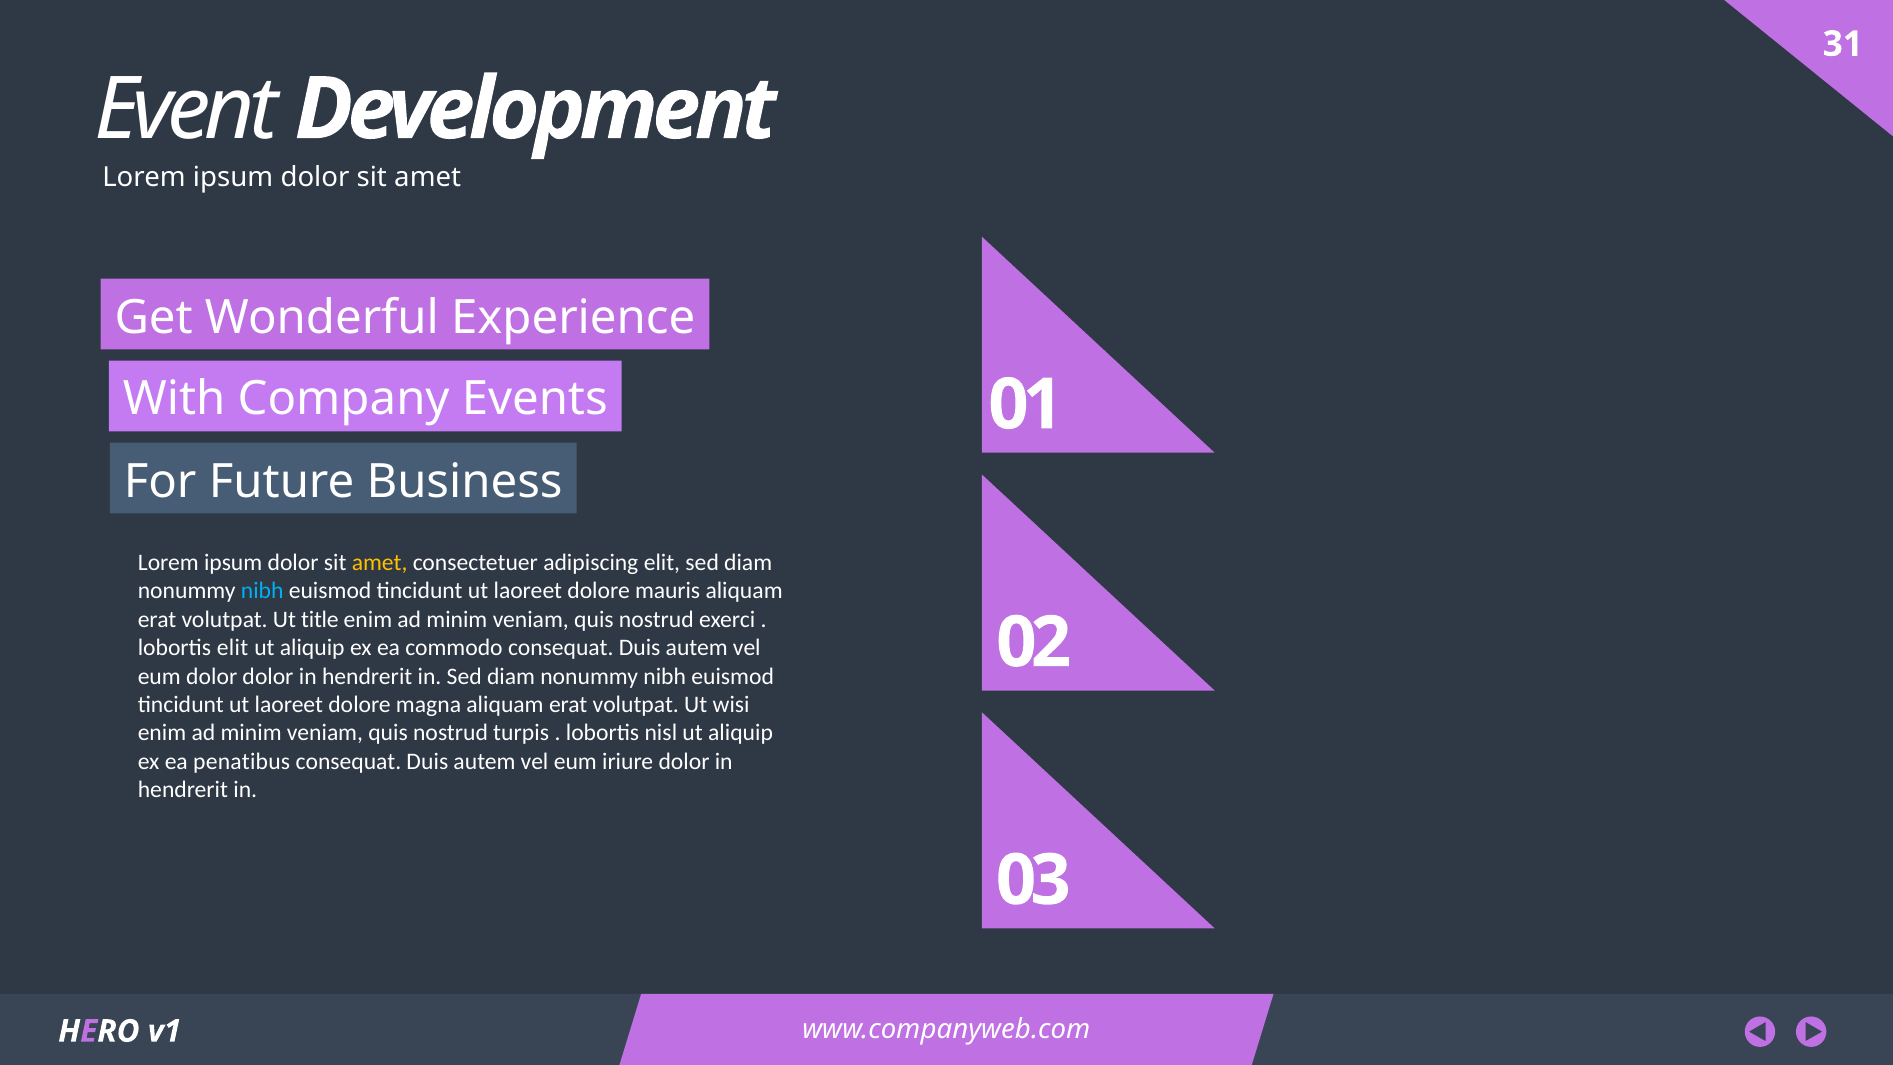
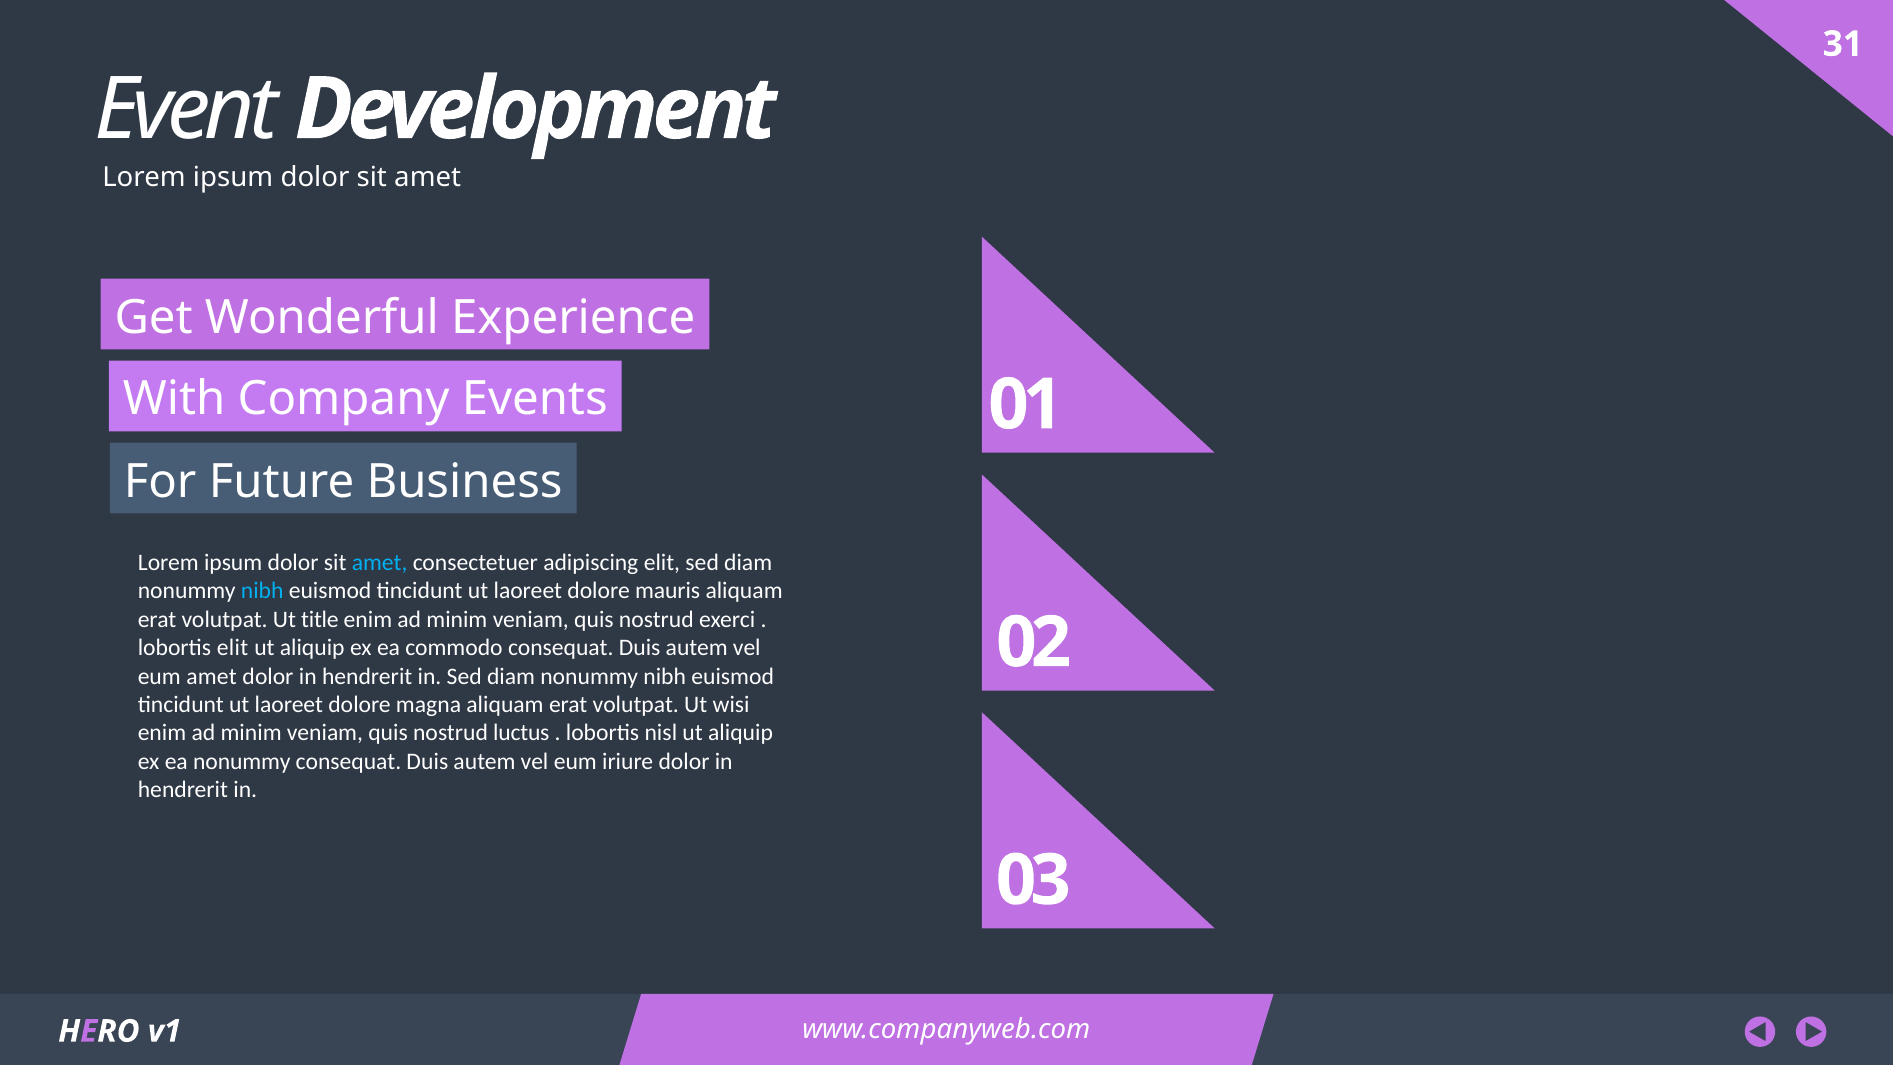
amet at (380, 563) colour: yellow -> light blue
eum dolor: dolor -> amet
turpis: turpis -> luctus
ea penatibus: penatibus -> nonummy
